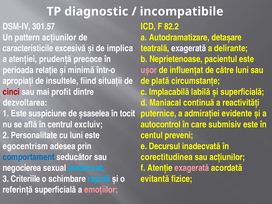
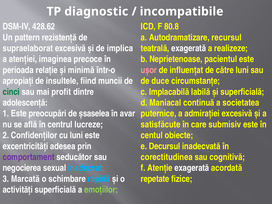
301.57: 301.57 -> 428.62
82.2: 82.2 -> 80.8
pattern acţiunilor: acţiunilor -> rezistenţă
detaşare: detaşare -> recursul
caracteristicile: caracteristicile -> supraelaborat
delirante: delirante -> realizeze
prudenţă: prudenţă -> imaginea
situaţii: situaţii -> muncii
plată: plată -> duce
cinci colour: red -> green
dezvoltarea: dezvoltarea -> adolescenţă
reactivităţi: reactivităţi -> societatea
suspiciune: suspiciune -> preocupări
tocit: tocit -> avar
admiraţiei evidente: evidente -> excesivă
excluiv: excluiv -> lucreze
autocontrol: autocontrol -> satisfăcute
Personalitate: Personalitate -> Confidenţilor
preveni: preveni -> obiecte
egocentrism: egocentrism -> excentricităţi
comportament colour: blue -> purple
sau acţiunilor: acţiunilor -> cognitivă
exagerată at (192, 168) colour: pink -> white
Criteriile: Criteriile -> Marcată
evitantă: evitantă -> repetate
referinţă: referinţă -> activităţi
emoţiilor colour: pink -> light green
